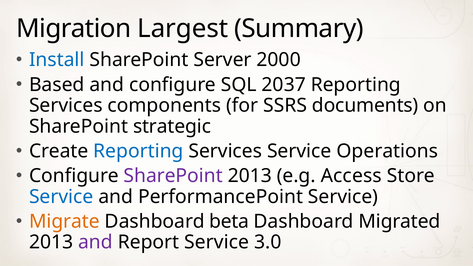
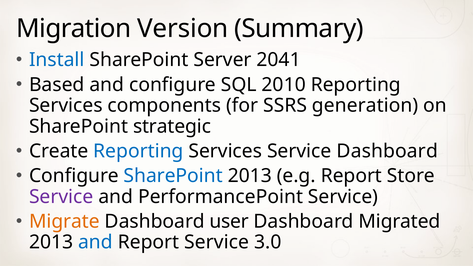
Largest: Largest -> Version
2000: 2000 -> 2041
2037: 2037 -> 2010
documents: documents -> generation
Service Operations: Operations -> Dashboard
SharePoint at (173, 176) colour: purple -> blue
e.g Access: Access -> Report
Service at (61, 197) colour: blue -> purple
beta: beta -> user
and at (95, 242) colour: purple -> blue
